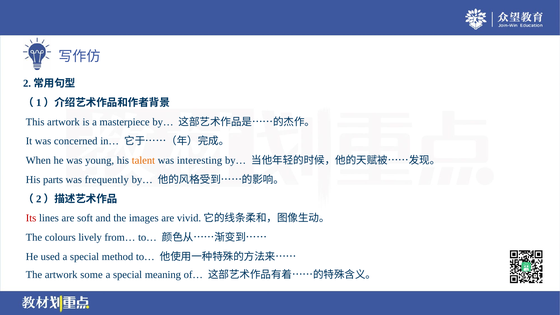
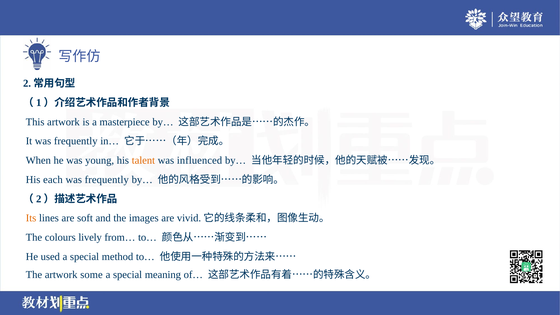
It was concerned: concerned -> frequently
interesting: interesting -> influenced
parts: parts -> each
Its colour: red -> orange
